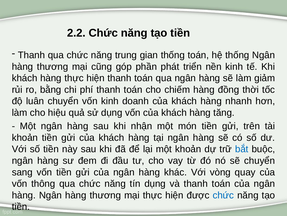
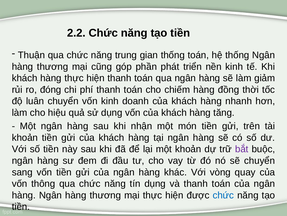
Thanh at (31, 55): Thanh -> Thuận
bằng: bằng -> đóng
bắt colour: blue -> purple
